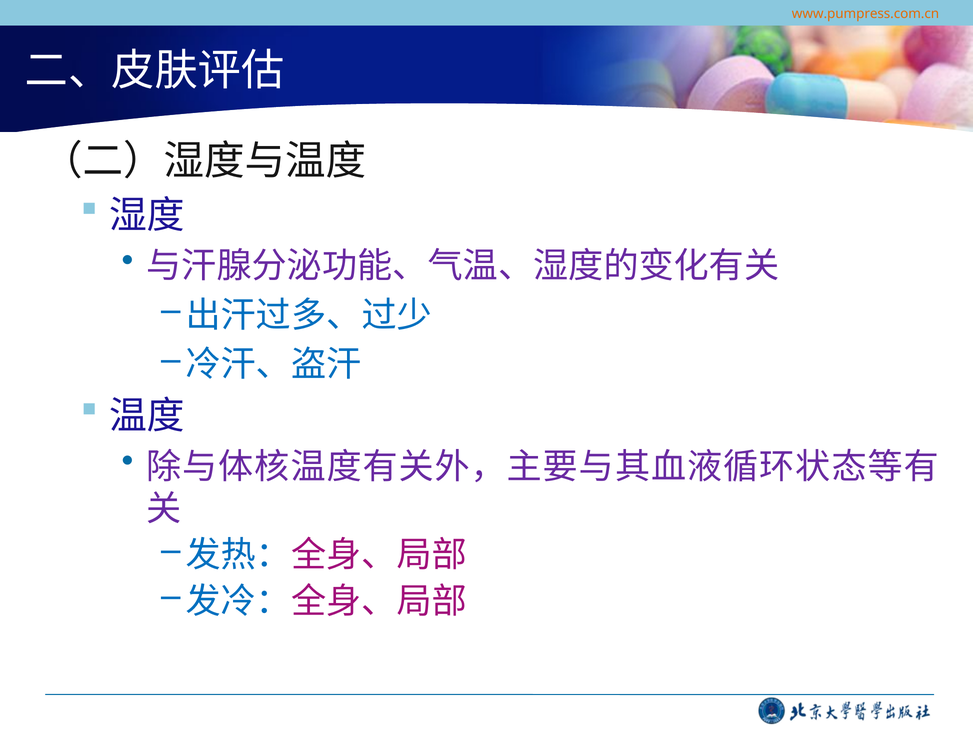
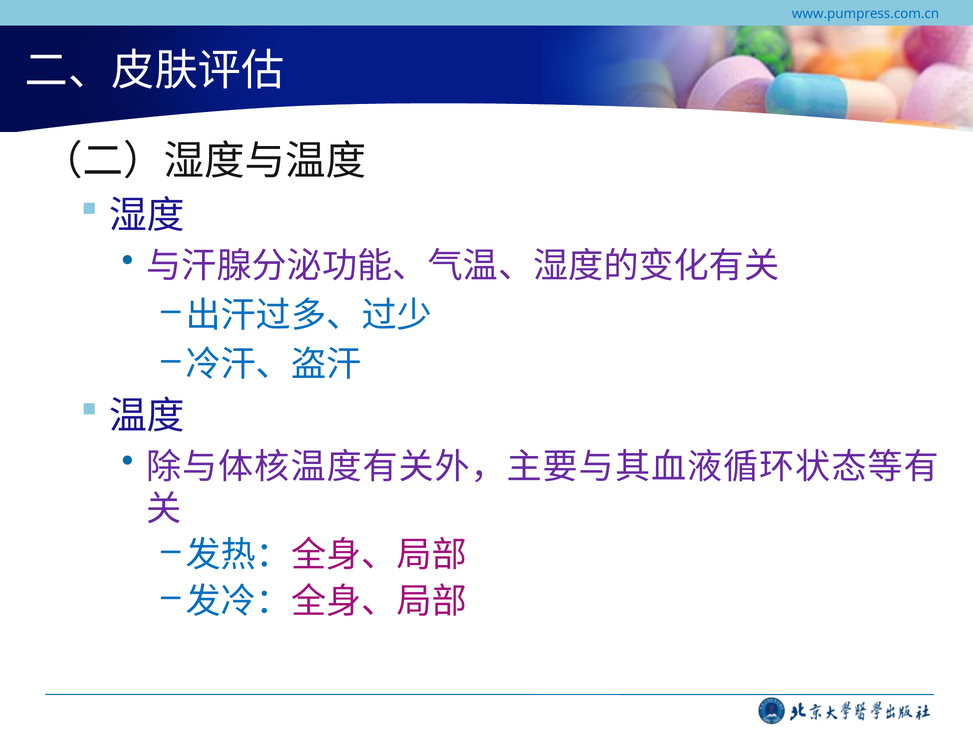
www.pumpress.com.cn colour: orange -> blue
